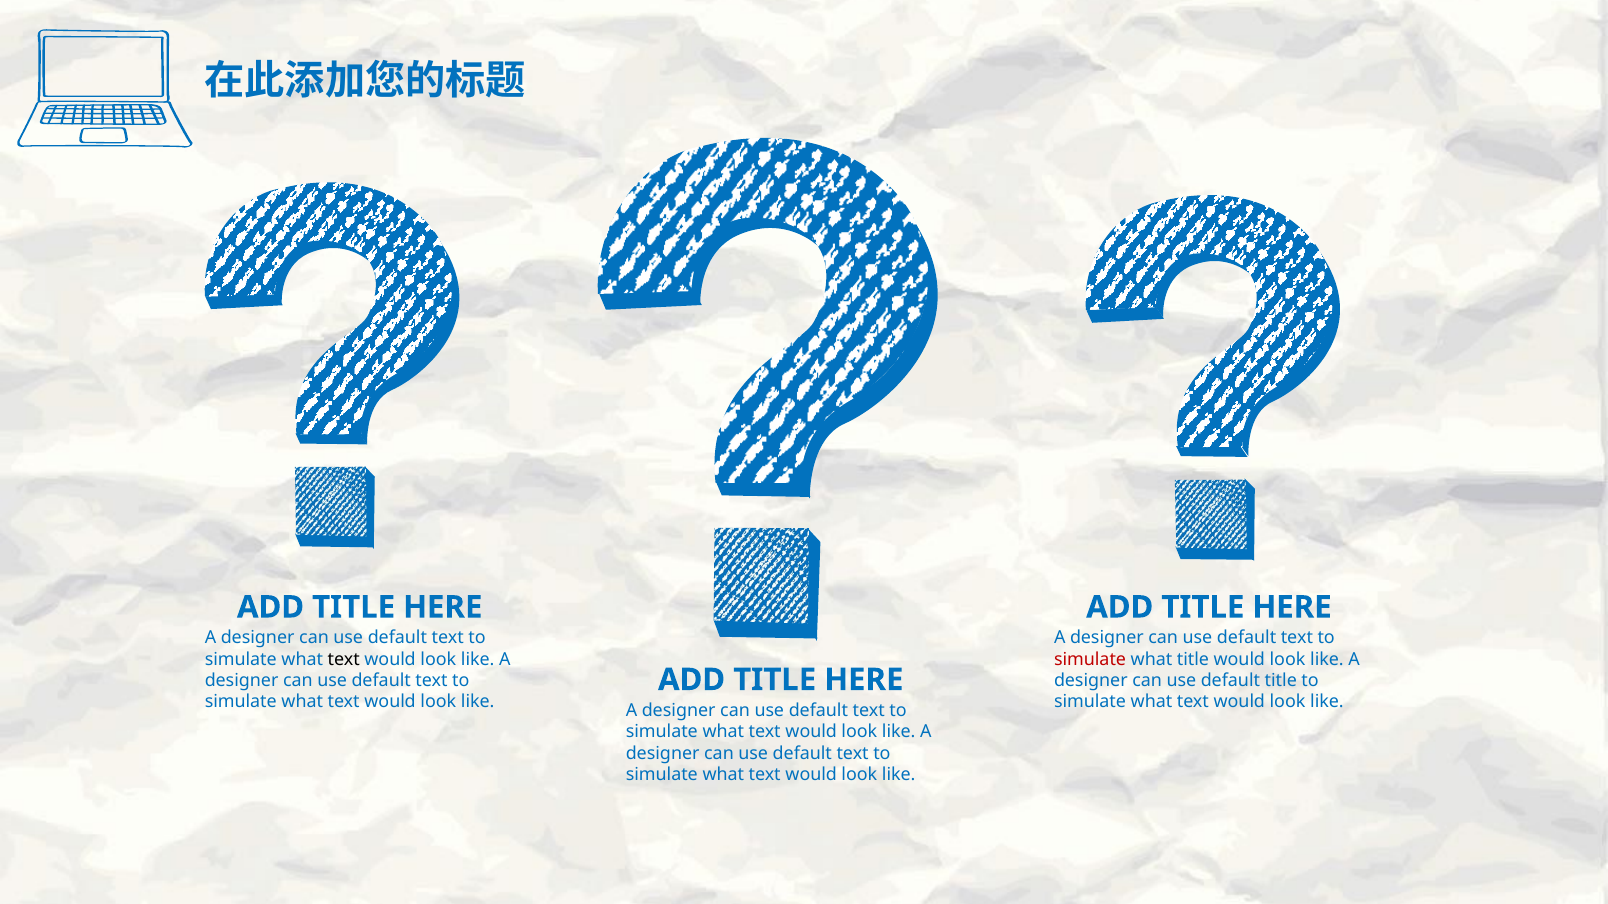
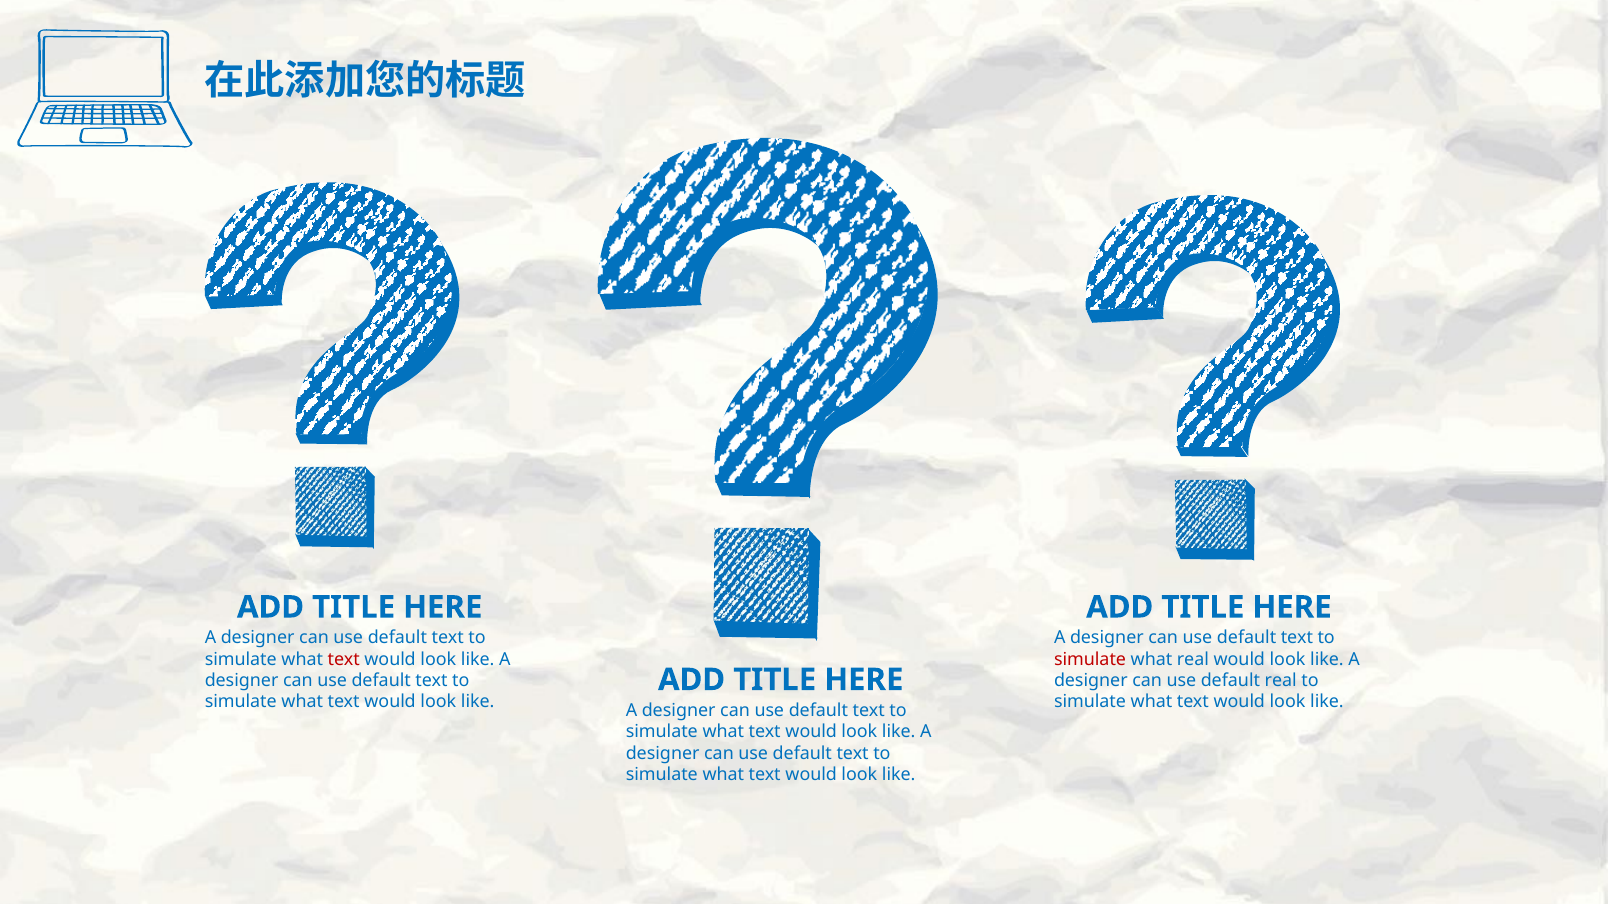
text at (344, 660) colour: black -> red
what title: title -> real
default title: title -> real
